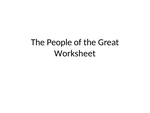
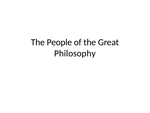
Worksheet: Worksheet -> Philosophy
